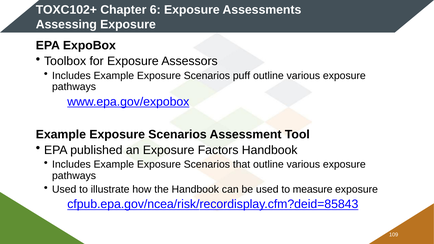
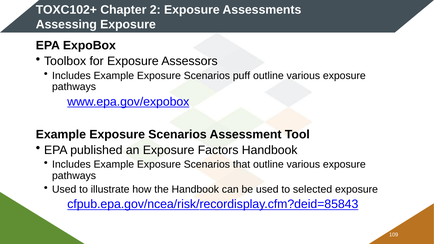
6: 6 -> 2
measure: measure -> selected
